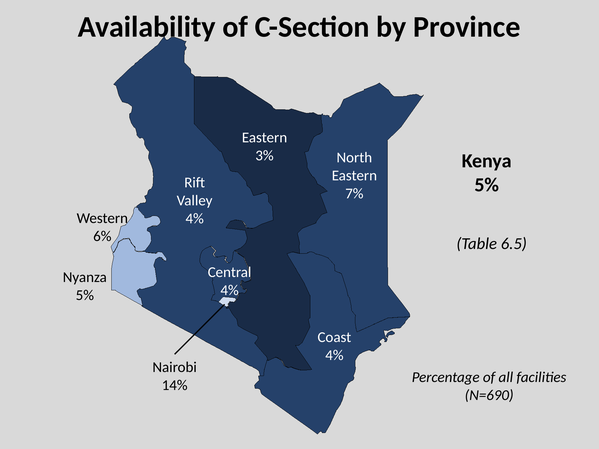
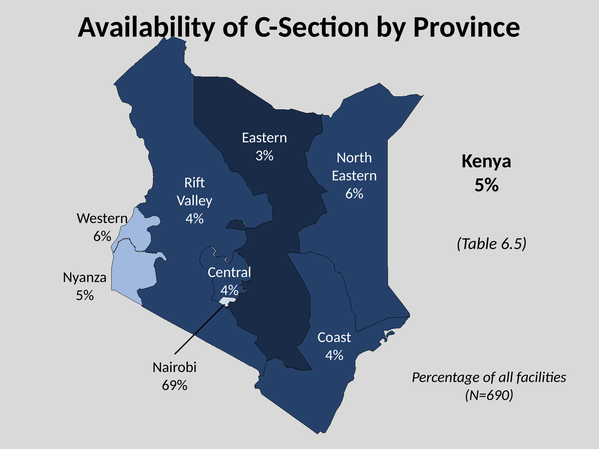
7% at (354, 194): 7% -> 6%
14%: 14% -> 69%
